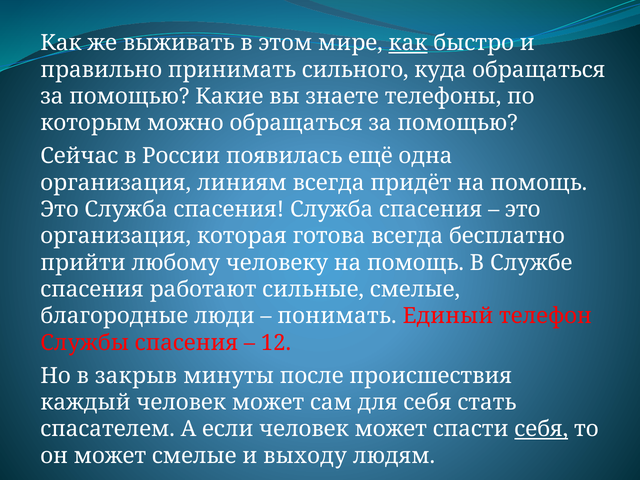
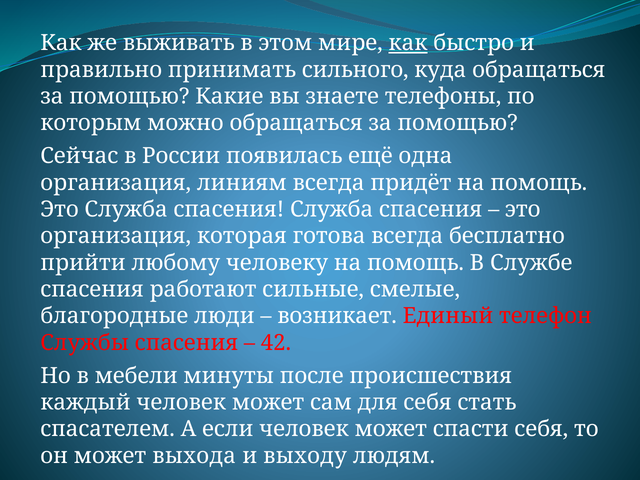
понимать: понимать -> возникает
12: 12 -> 42
закрыв: закрыв -> мебели
себя at (541, 429) underline: present -> none
может смелые: смелые -> выхода
